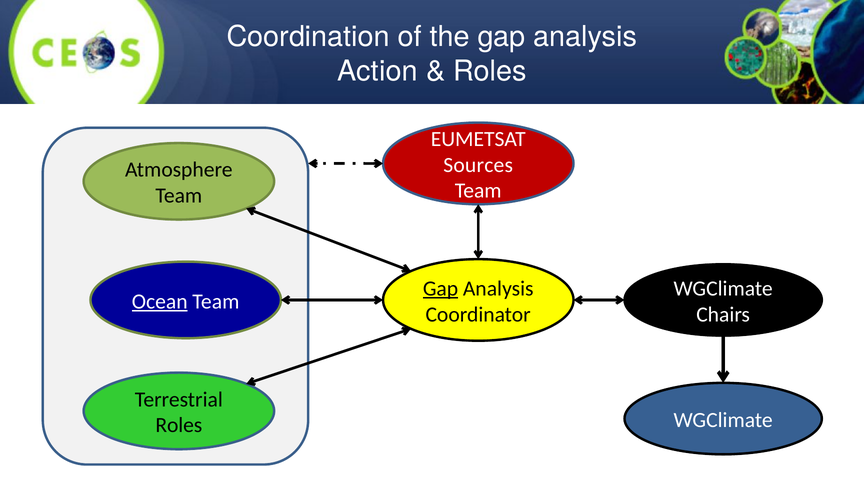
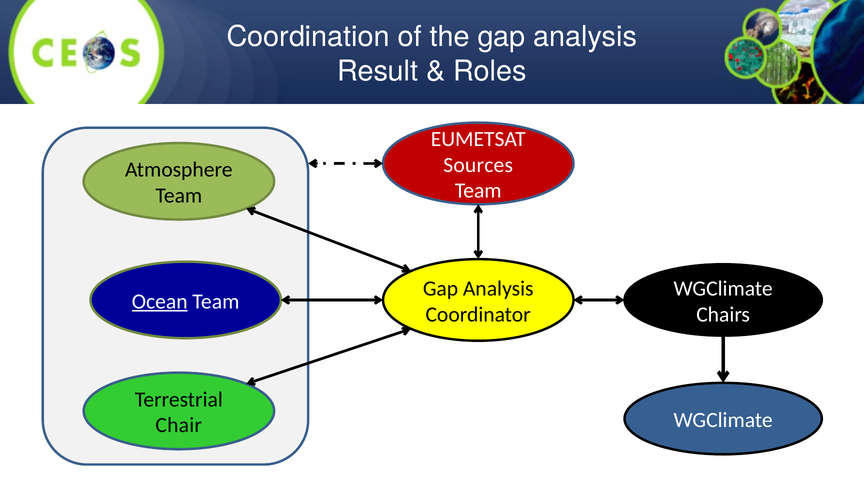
Action: Action -> Result
Gap at (441, 288) underline: present -> none
Roles at (179, 425): Roles -> Chair
